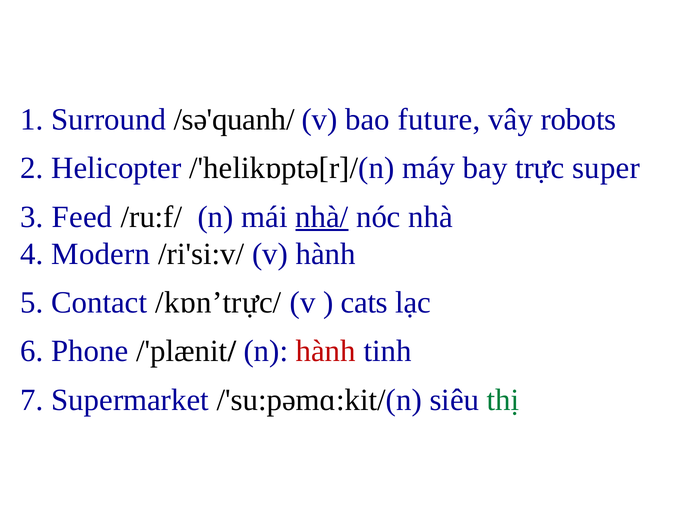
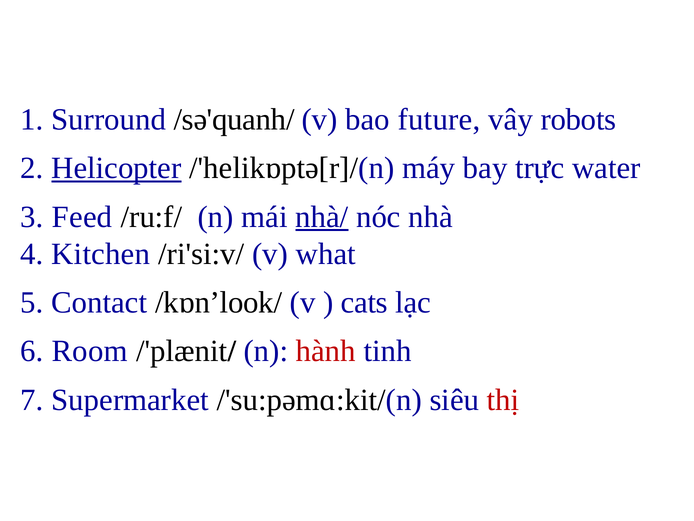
Helicopter underline: none -> present
super: super -> water
Modern: Modern -> Kitchen
v hành: hành -> what
/kɒn’trực/: /kɒn’trực/ -> /kɒn’look/
Phone: Phone -> Room
thị colour: green -> red
